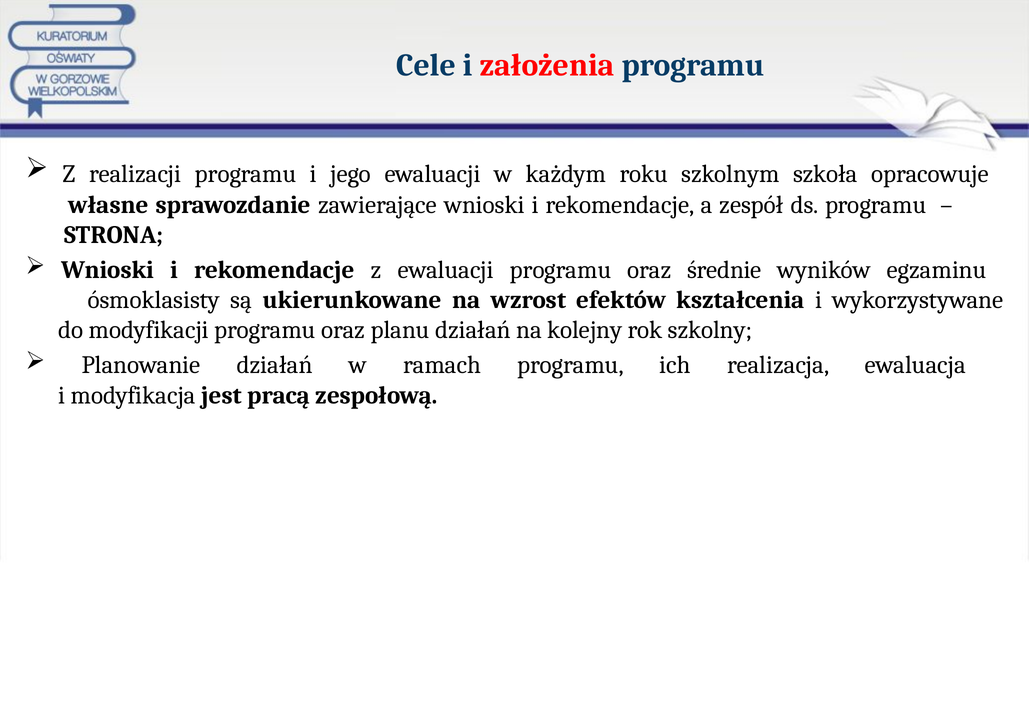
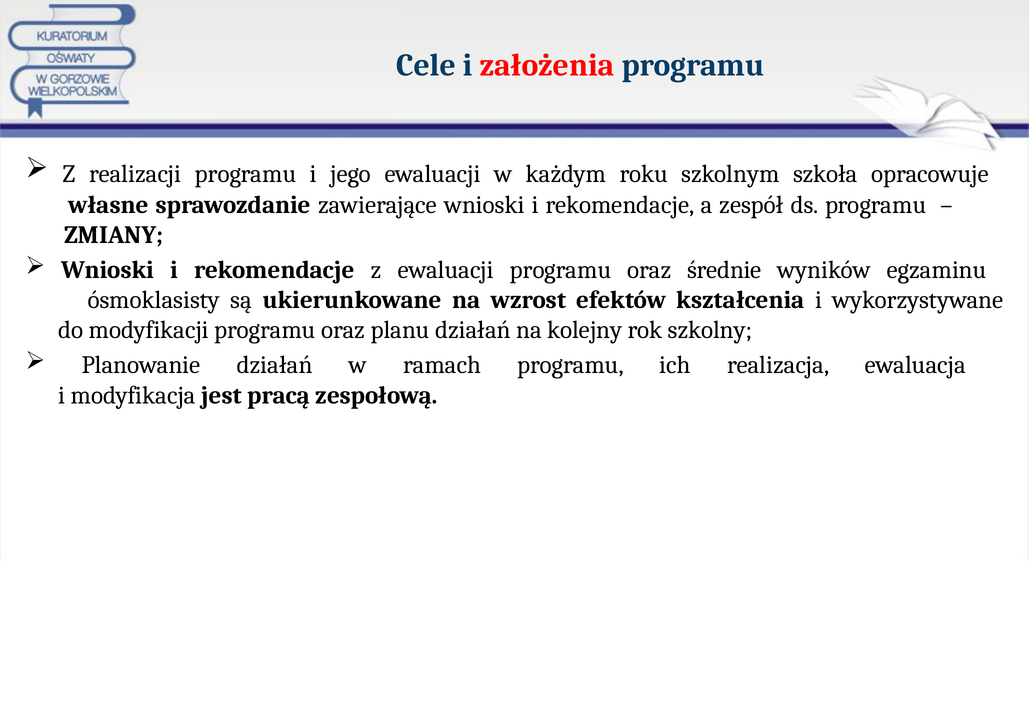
STRONA: STRONA -> ZMIANY
